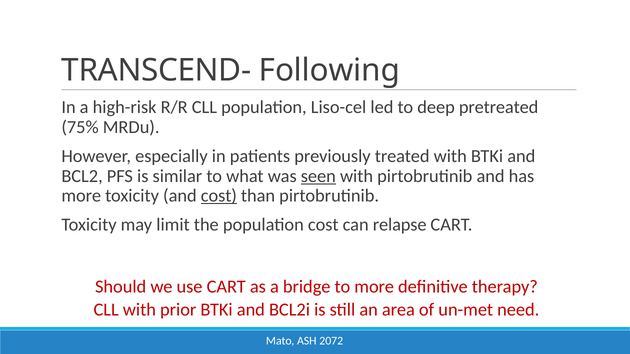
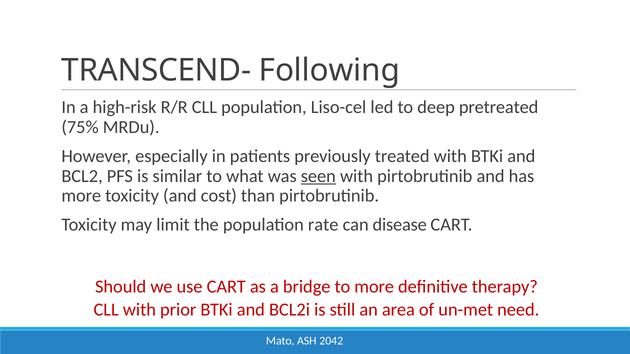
cost at (219, 196) underline: present -> none
population cost: cost -> rate
relapse: relapse -> disease
2072: 2072 -> 2042
